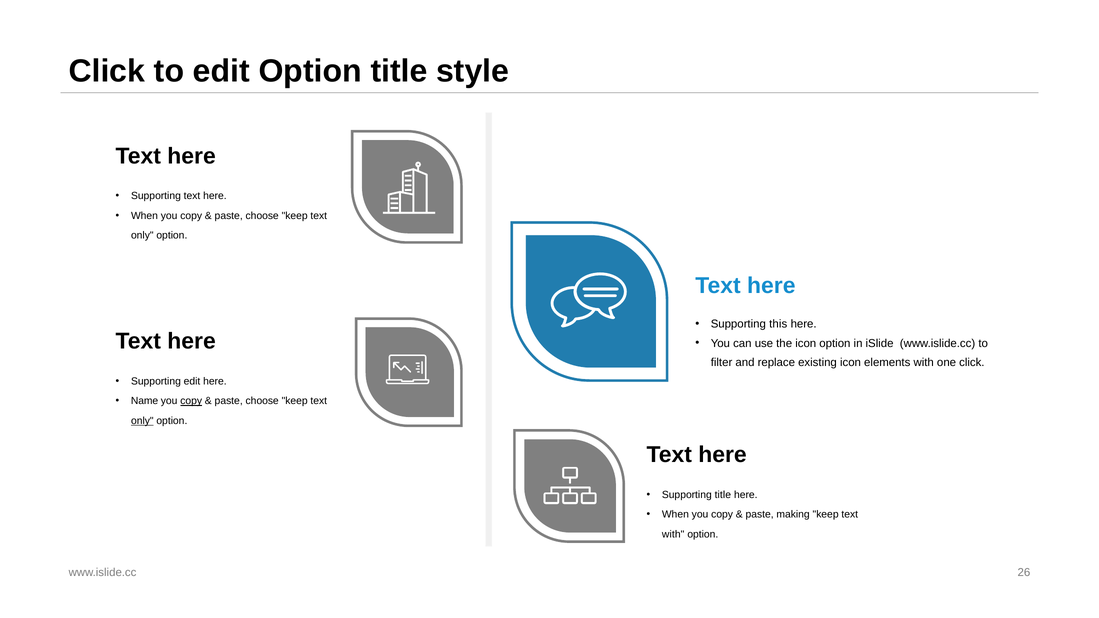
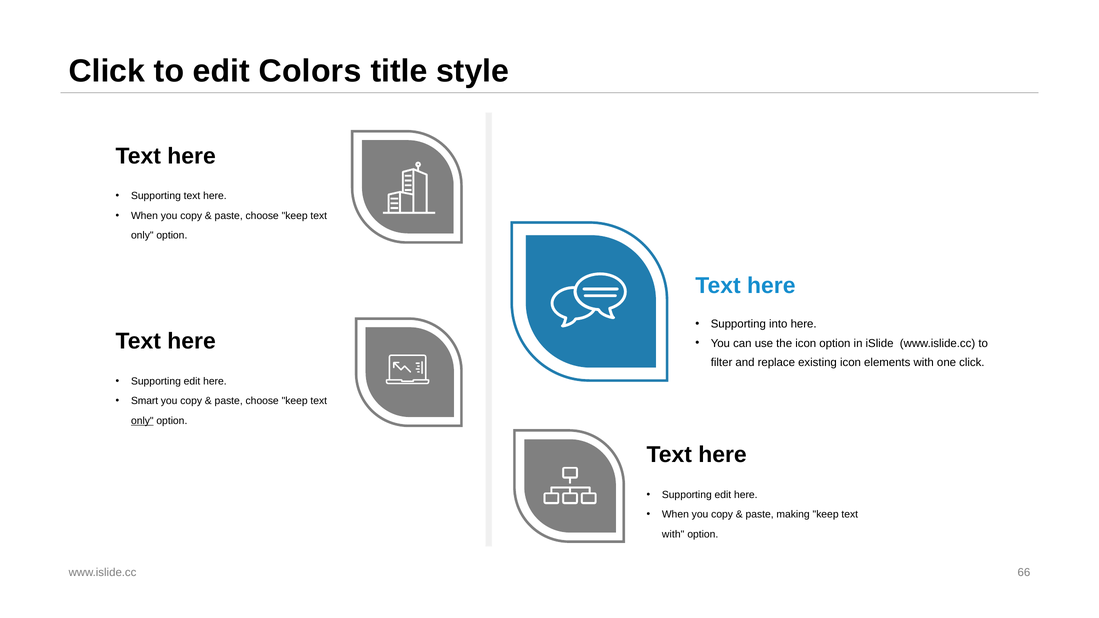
edit Option: Option -> Colors
this: this -> into
Name: Name -> Smart
copy at (191, 401) underline: present -> none
title at (723, 495): title -> edit
26: 26 -> 66
